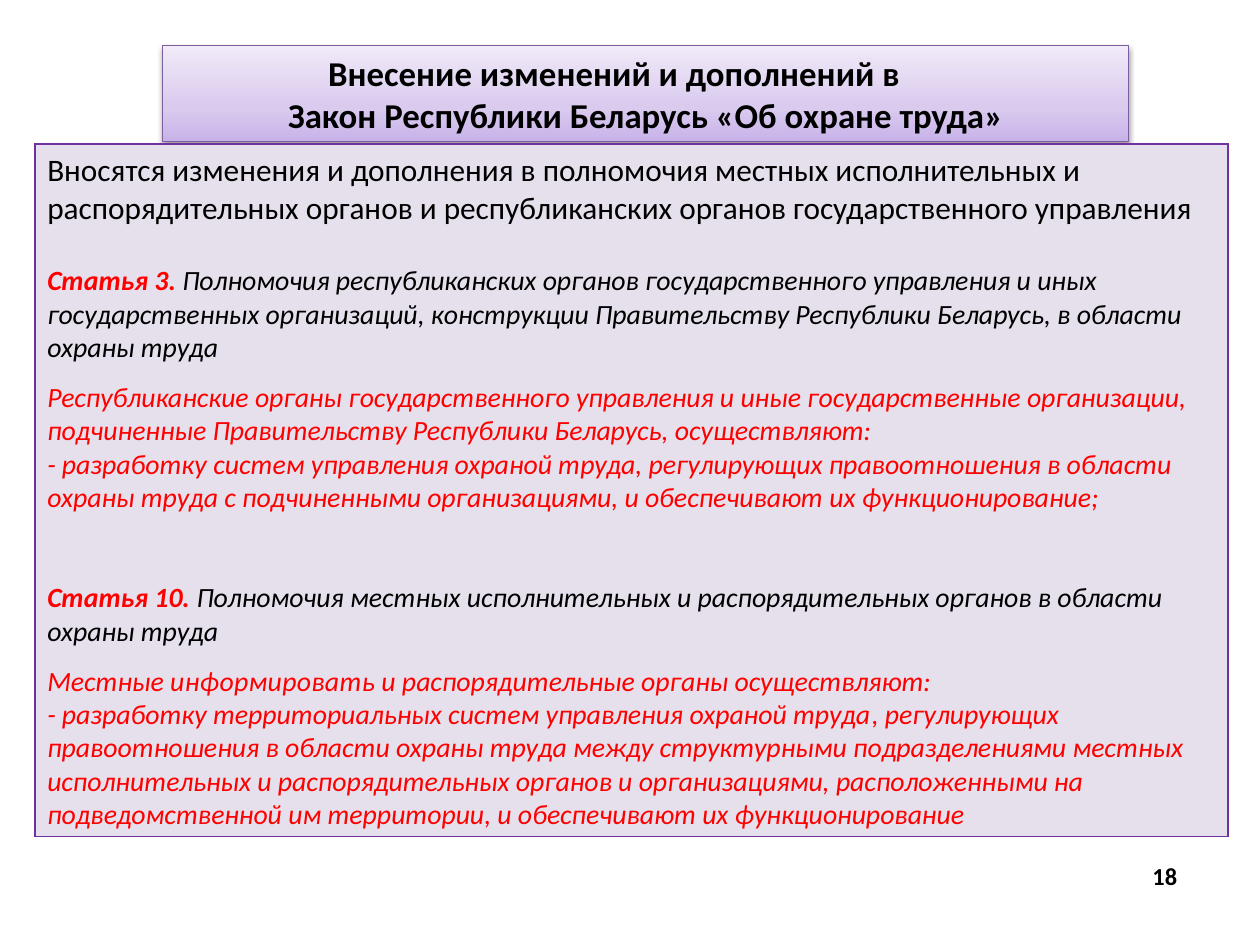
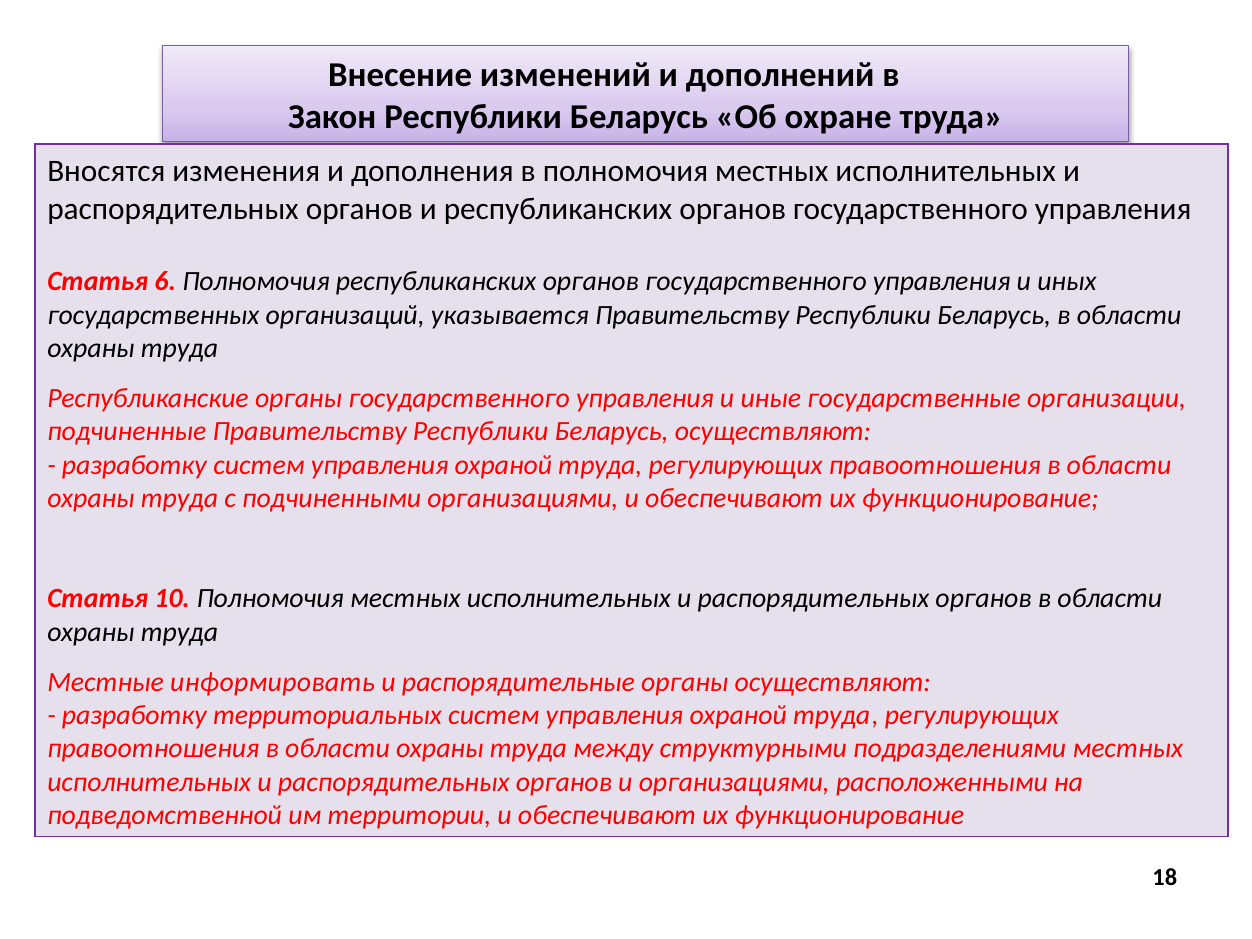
3: 3 -> 6
конструкции: конструкции -> указывается
